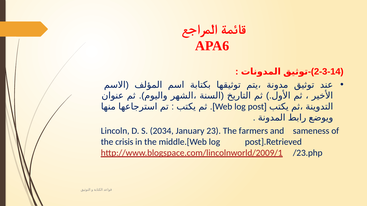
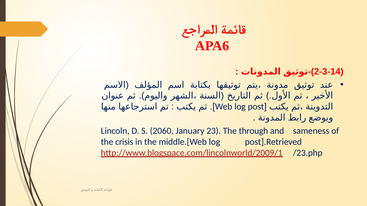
2034: 2034 -> 2060
farmers: farmers -> through
